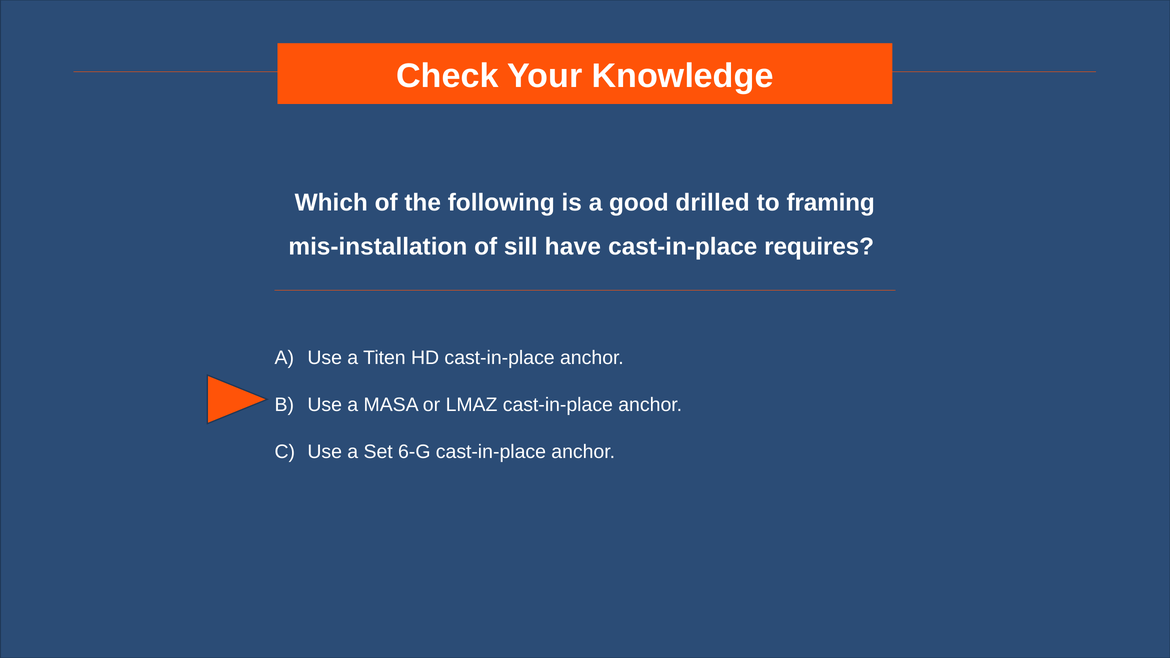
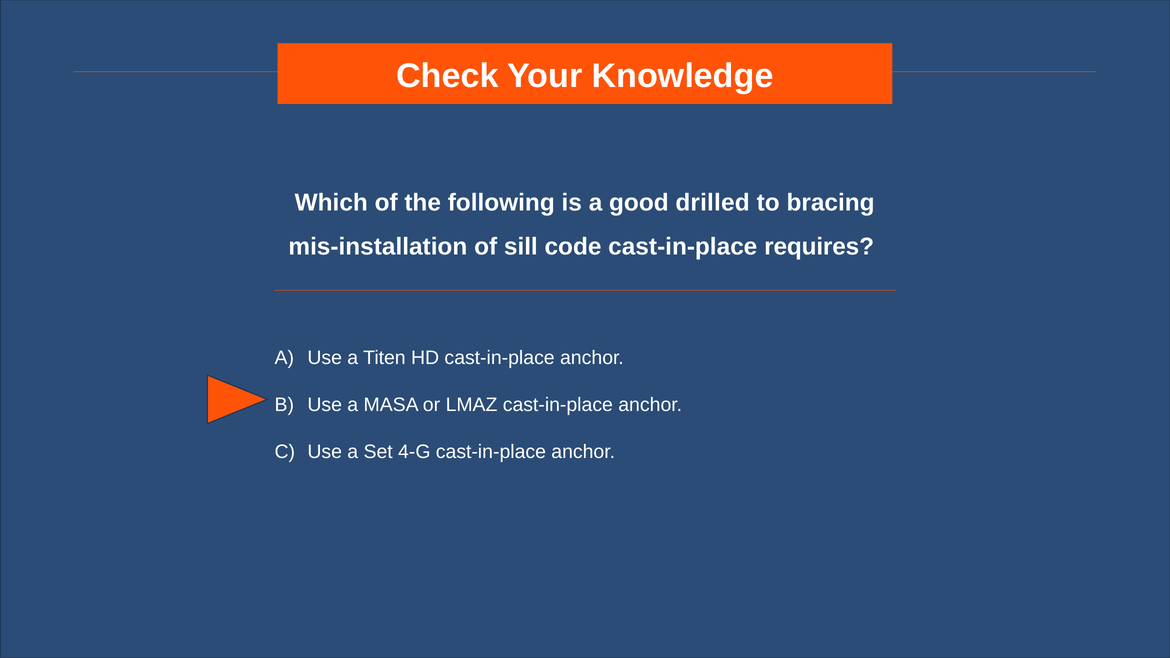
framing: framing -> bracing
have: have -> code
6-G: 6-G -> 4-G
